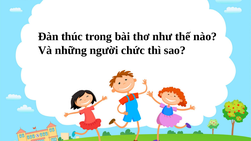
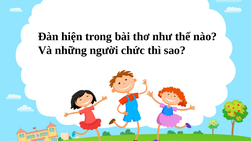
thúc: thúc -> hiện
